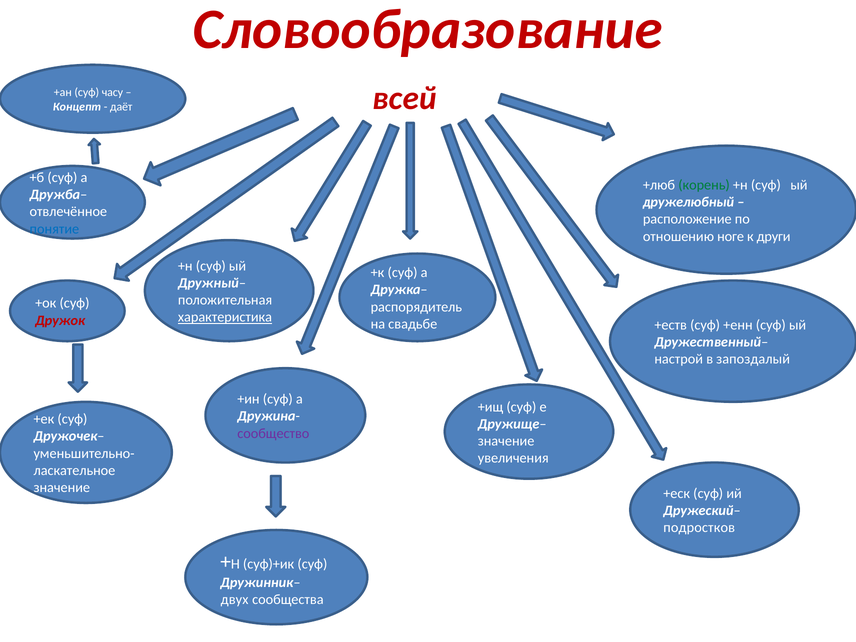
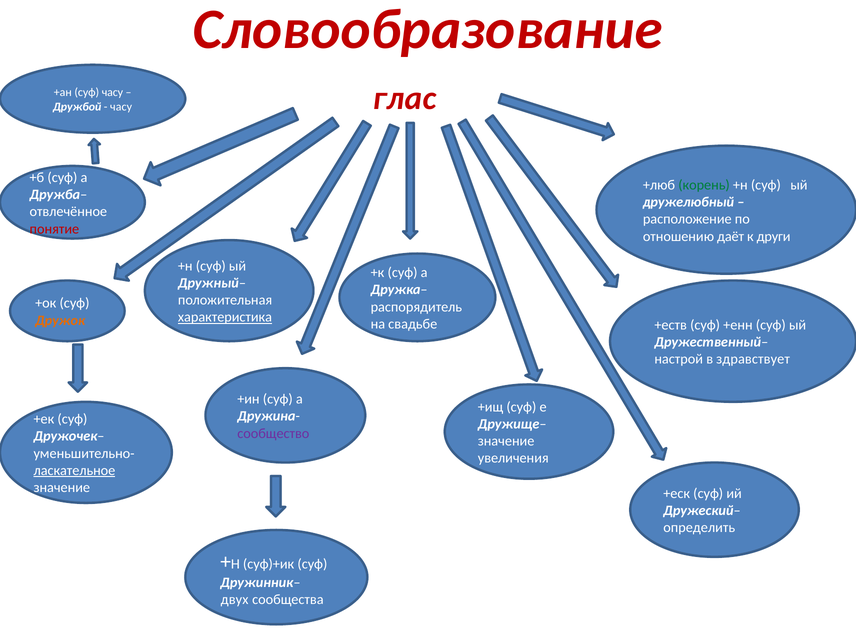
всей: всей -> глас
Концепт: Концепт -> Дружбой
даёт at (121, 107): даёт -> часу
понятие colour: blue -> red
ноге: ноге -> даёт
Дружок colour: red -> orange
запоздалый: запоздалый -> здравствует
ласкательное underline: none -> present
подростков: подростков -> определить
